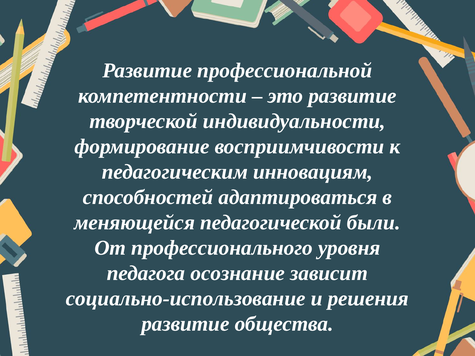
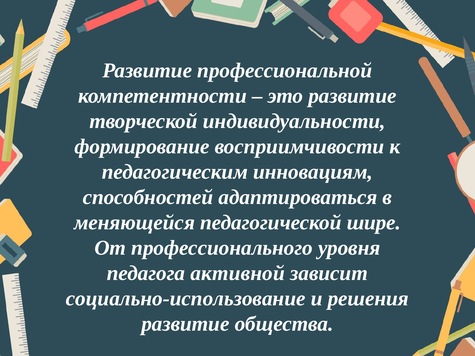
были: были -> шире
осознание: осознание -> активной
